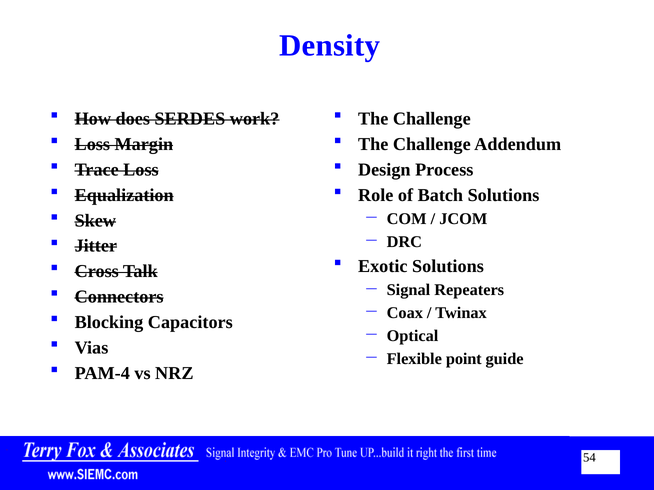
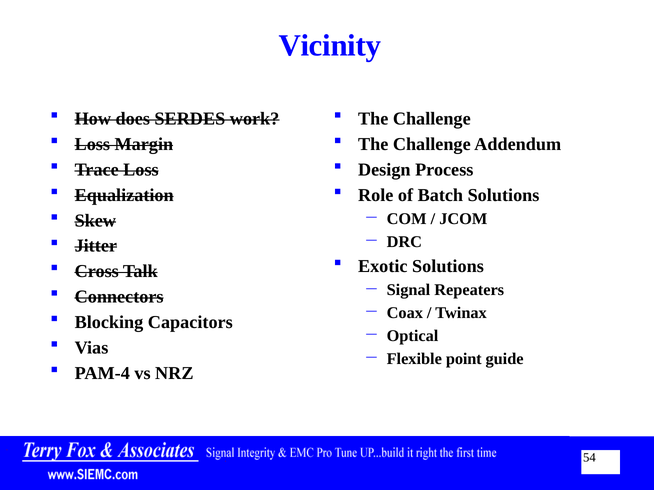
Density: Density -> Vicinity
